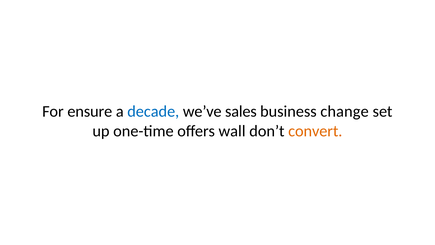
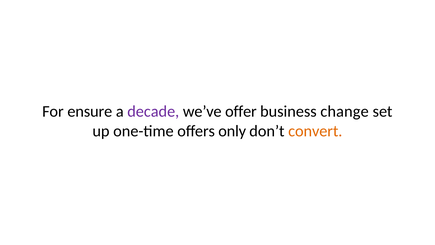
decade colour: blue -> purple
sales: sales -> offer
wall: wall -> only
